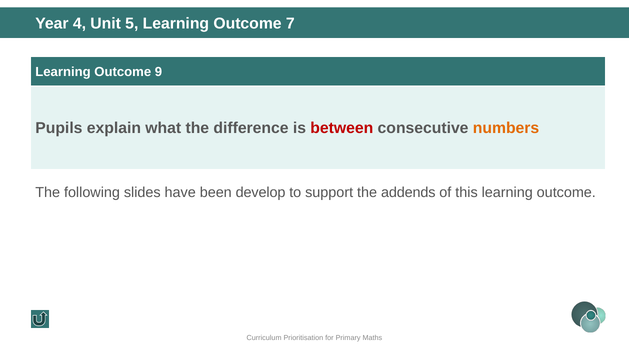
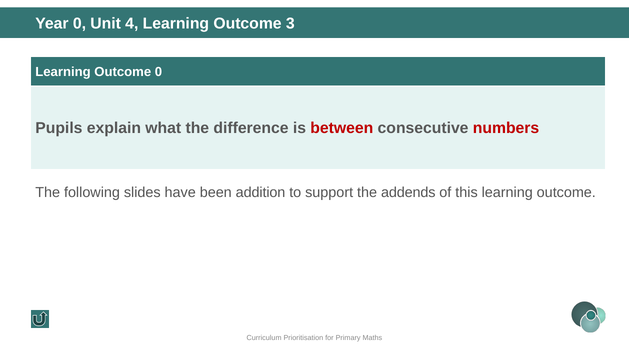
Year 4: 4 -> 0
5: 5 -> 4
7: 7 -> 3
Outcome 9: 9 -> 0
numbers colour: orange -> red
develop: develop -> addition
